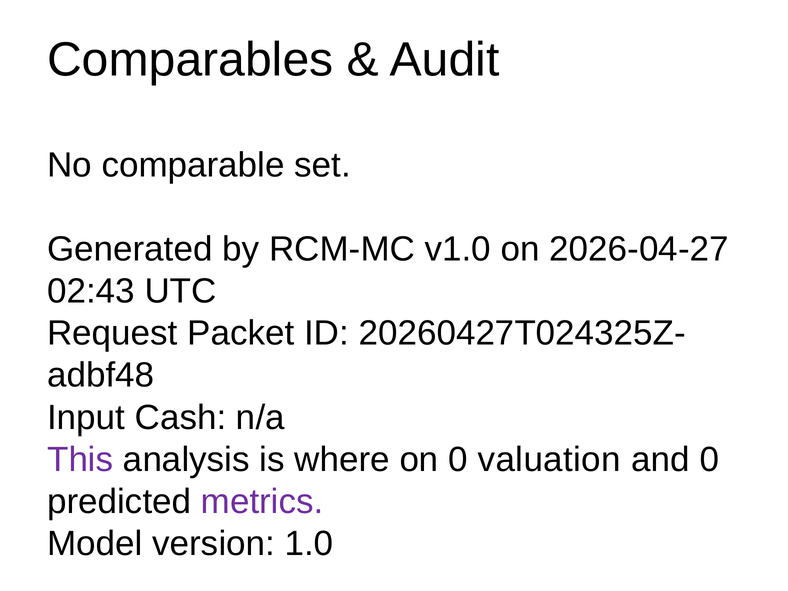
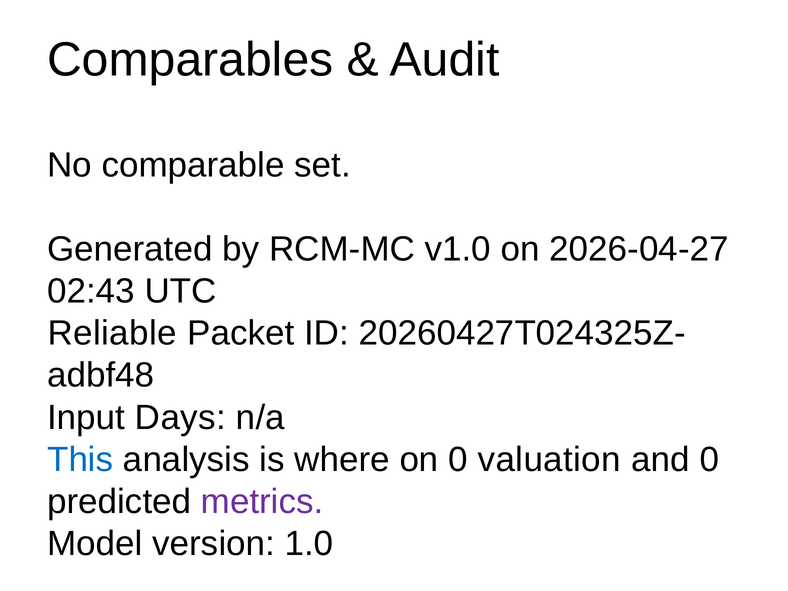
Request: Request -> Reliable
Cash: Cash -> Days
This colour: purple -> blue
